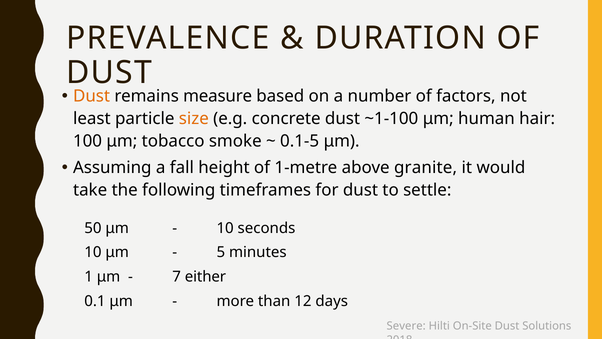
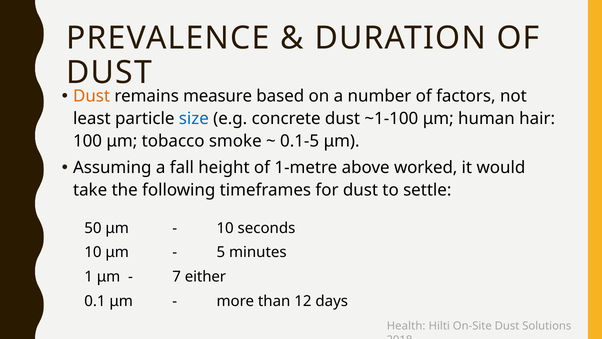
size colour: orange -> blue
granite: granite -> worked
Severe: Severe -> Health
